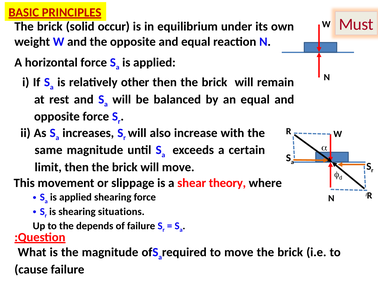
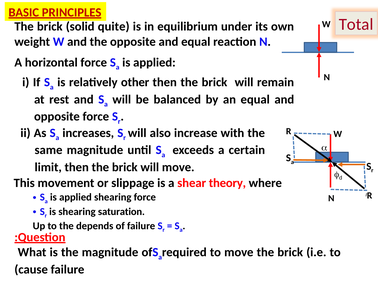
Must: Must -> Total
occur: occur -> quite
situations: situations -> saturation
